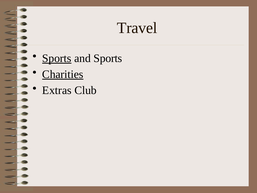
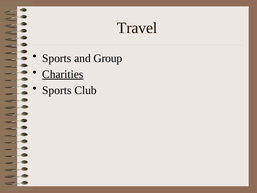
Sports at (57, 58) underline: present -> none
and Sports: Sports -> Group
Extras at (57, 90): Extras -> Sports
